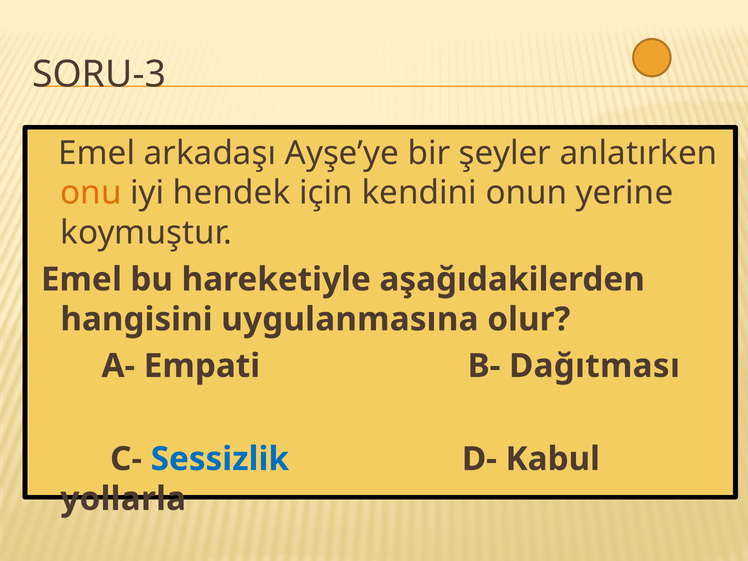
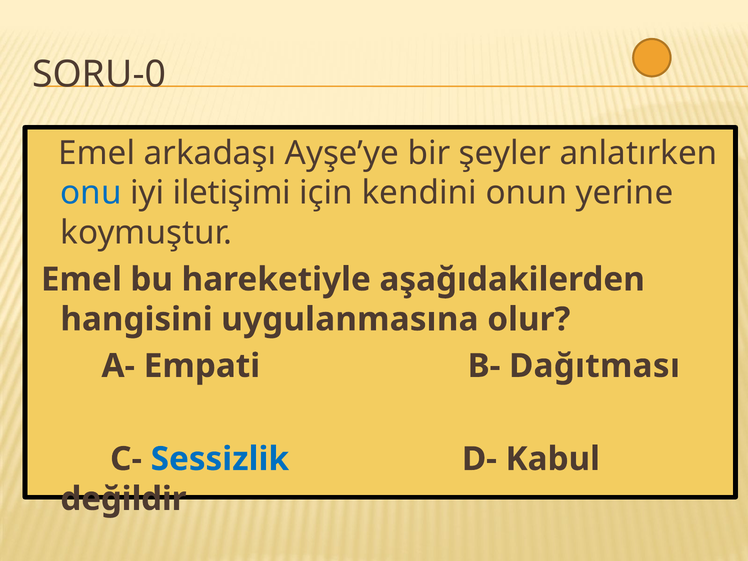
SORU-3: SORU-3 -> SORU-0
onu colour: orange -> blue
hendek: hendek -> iletişimi
yollarla: yollarla -> değildir
